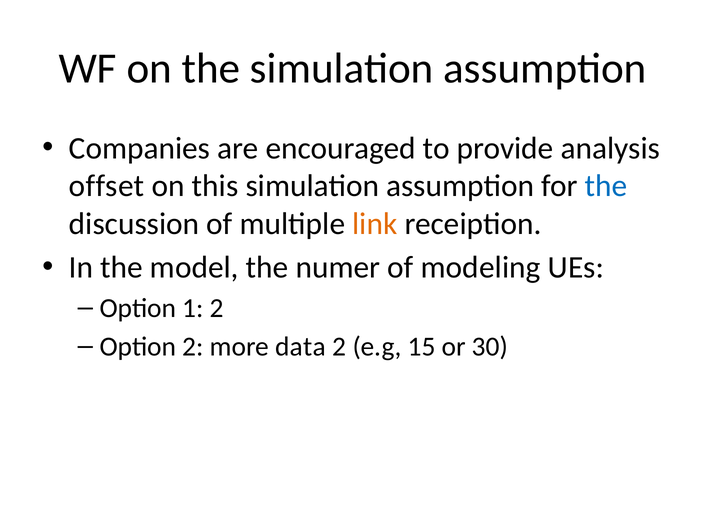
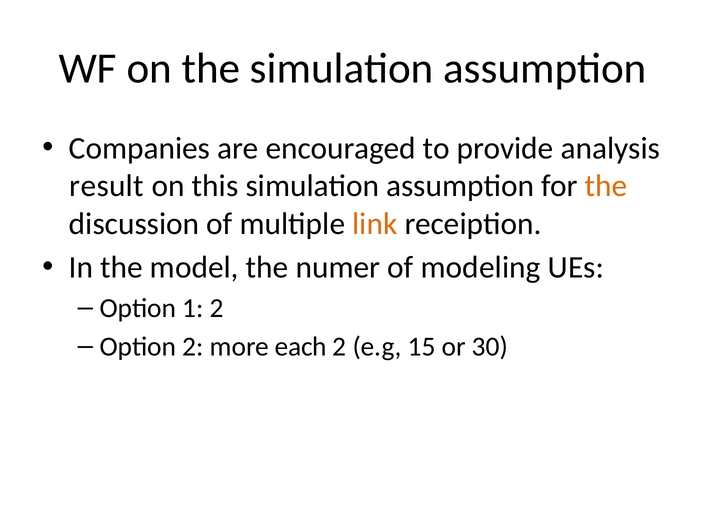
offset: offset -> result
the at (606, 186) colour: blue -> orange
data: data -> each
